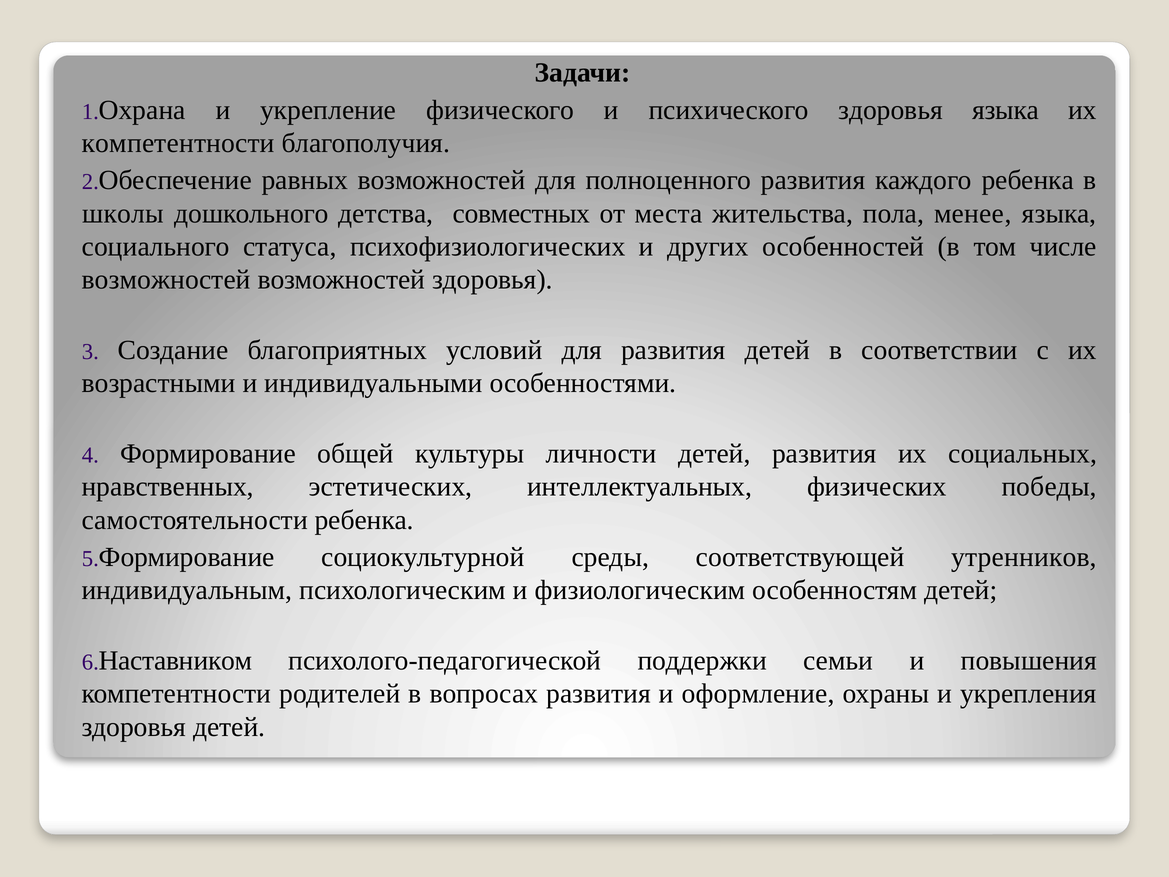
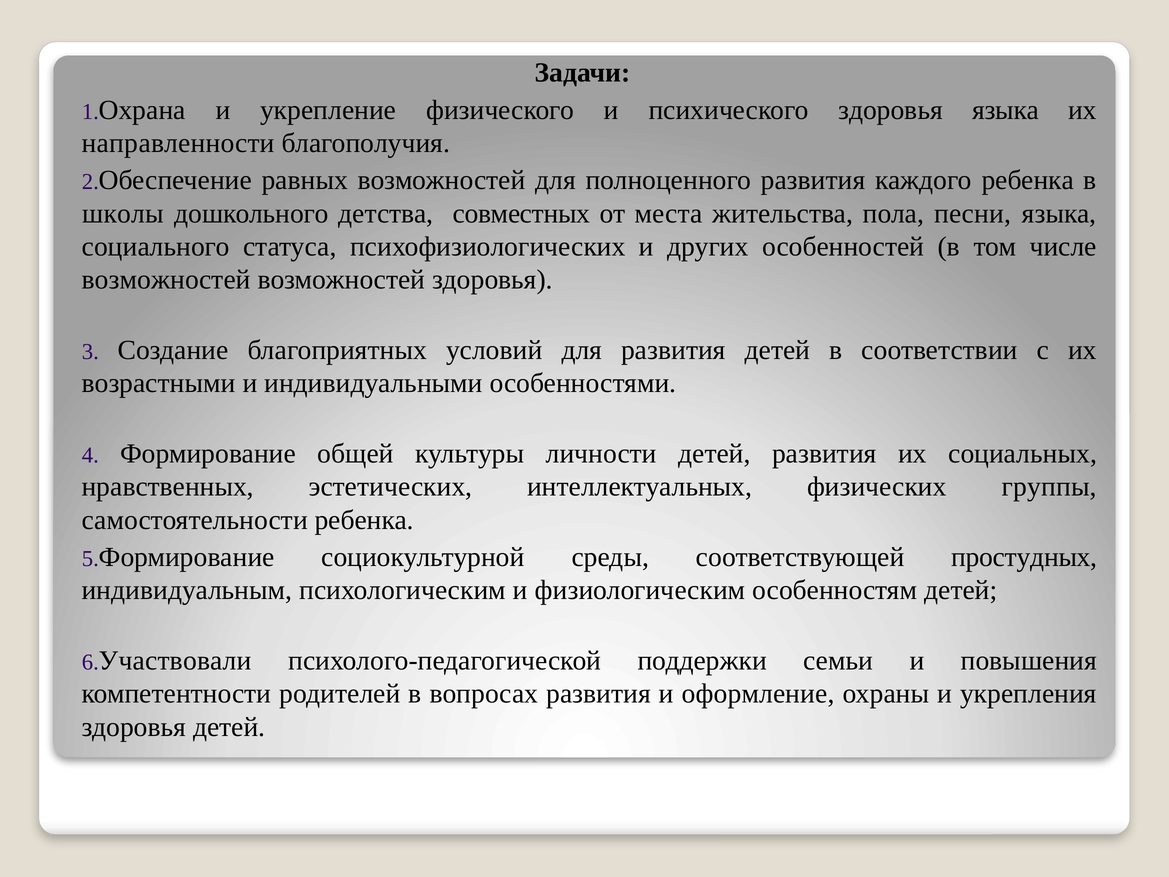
компетентности at (178, 143): компетентности -> направленности
менее: менее -> песни
победы: победы -> группы
утренников: утренников -> простудных
Наставником: Наставником -> Участвовали
